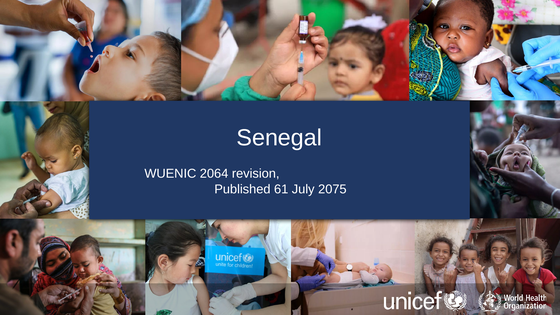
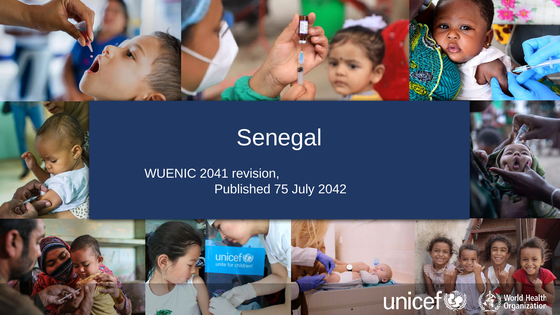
2064: 2064 -> 2041
61: 61 -> 75
2075: 2075 -> 2042
